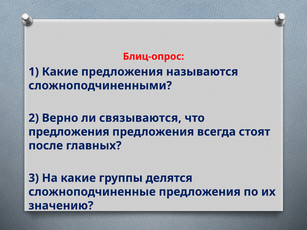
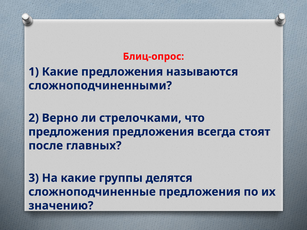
связываются: связываются -> стрелочками
